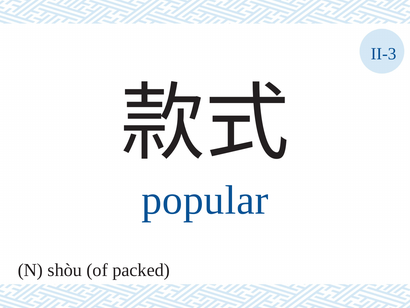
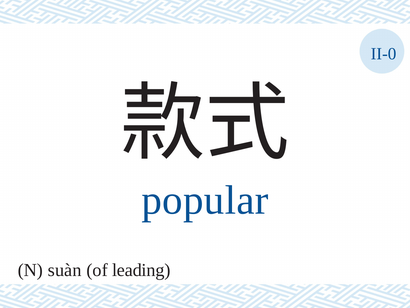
II-3: II-3 -> II-0
shòu: shòu -> suàn
packed: packed -> leading
